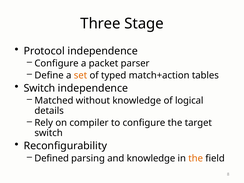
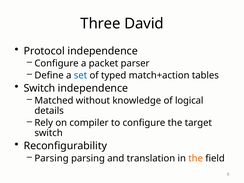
Stage: Stage -> David
set colour: orange -> blue
Defined at (52, 158): Defined -> Parsing
and knowledge: knowledge -> translation
